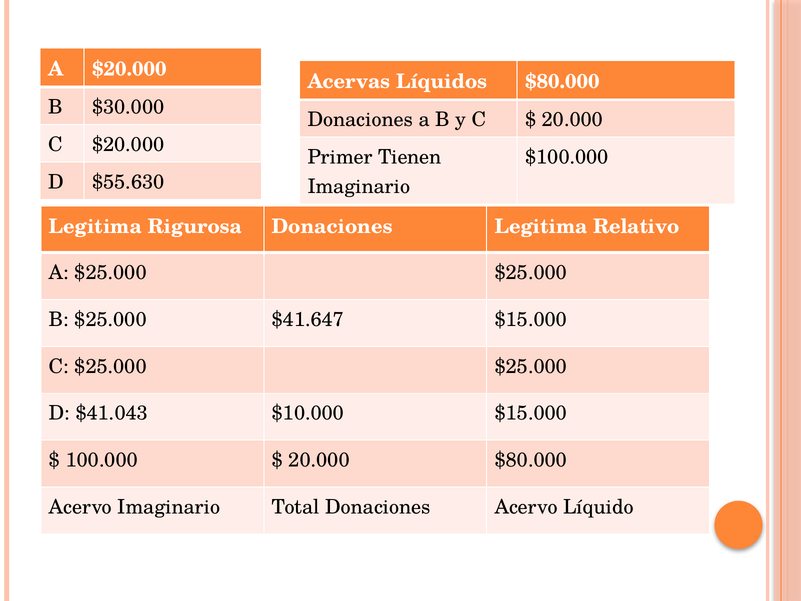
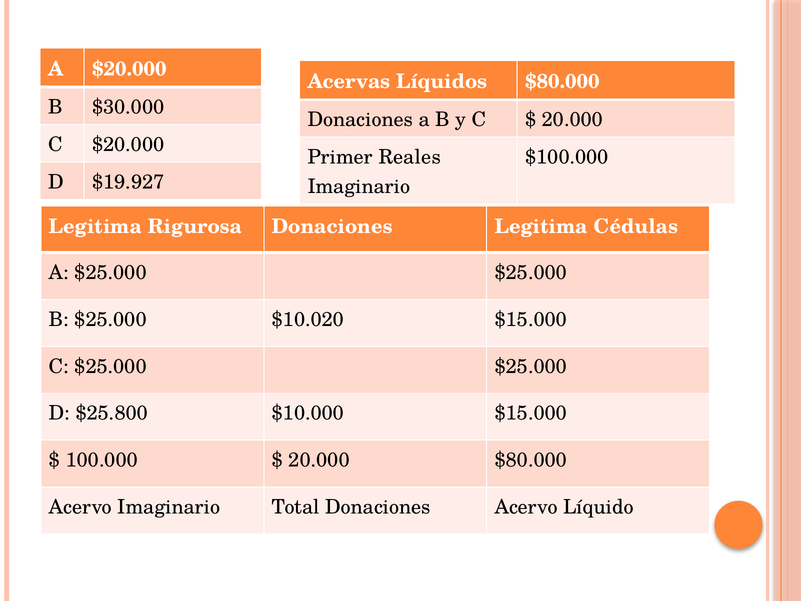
Tienen: Tienen -> Reales
$55.630: $55.630 -> $19.927
Relativo: Relativo -> Cédulas
$41.647: $41.647 -> $10.020
$41.043: $41.043 -> $25.800
